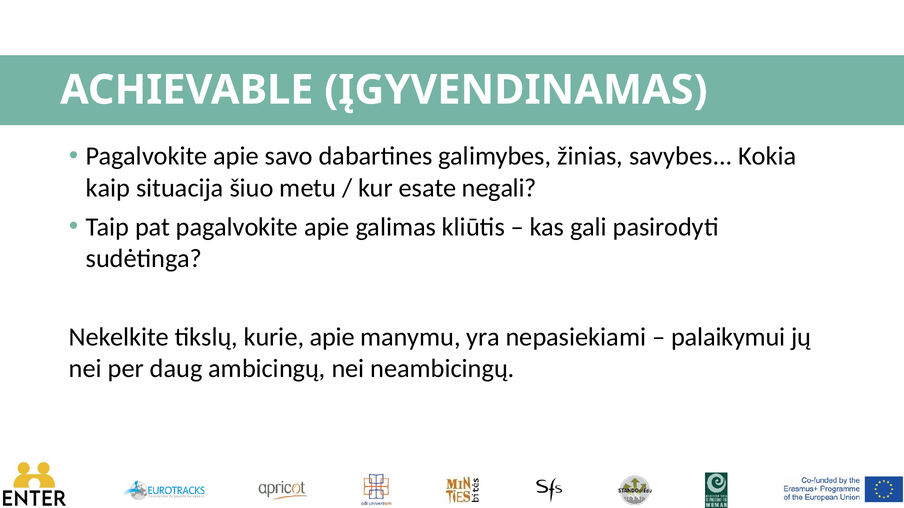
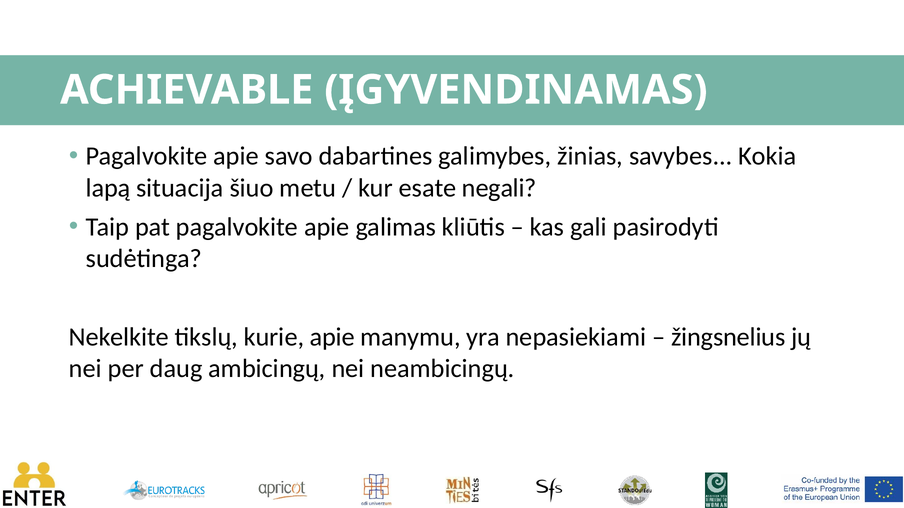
kaip: kaip -> lapą
palaikymui: palaikymui -> žingsnelius
